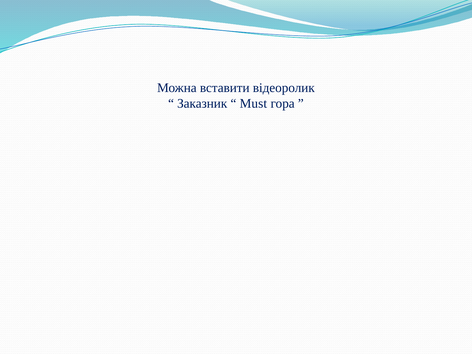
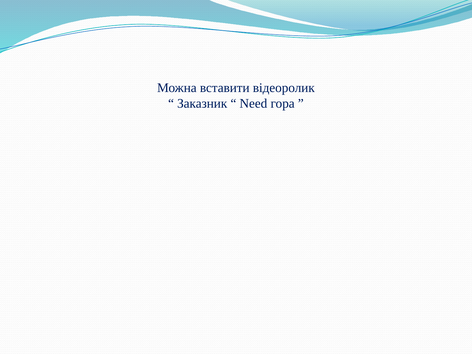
Must: Must -> Need
